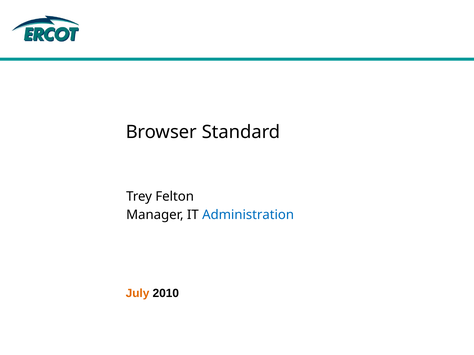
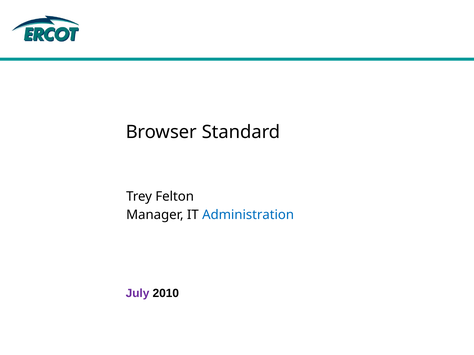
July colour: orange -> purple
